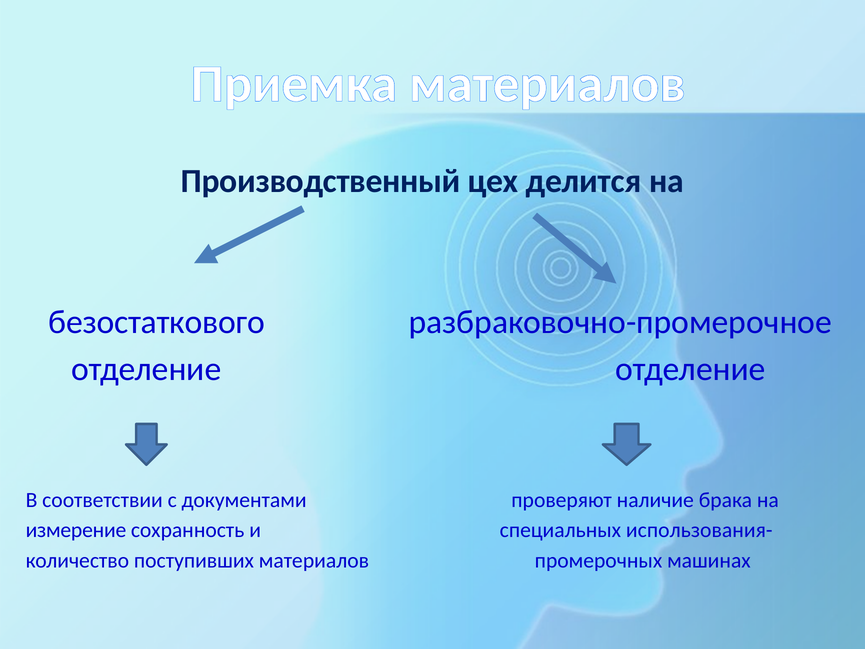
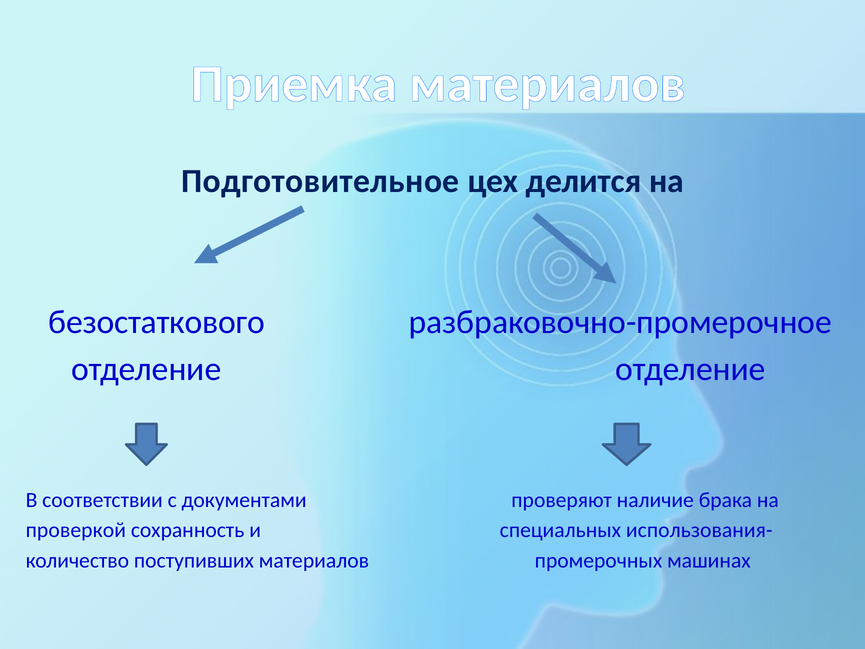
Производственный: Производственный -> Подготовительное
измерение: измерение -> проверкой
